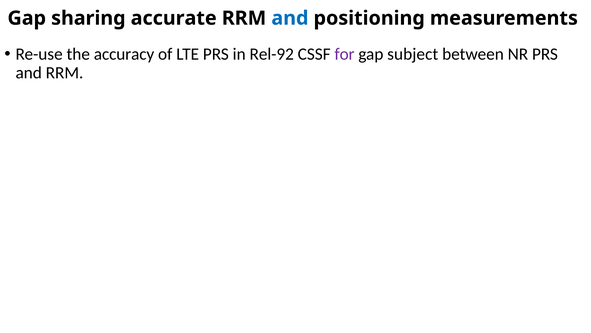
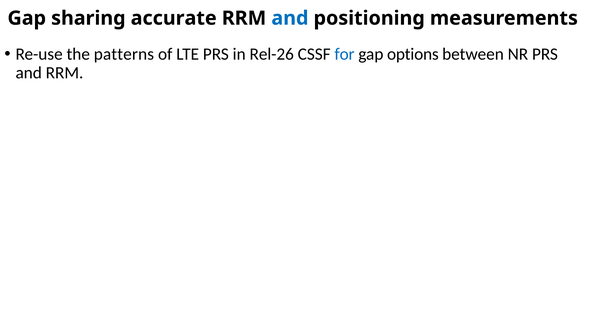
accuracy: accuracy -> patterns
Rel-92: Rel-92 -> Rel-26
for colour: purple -> blue
subject: subject -> options
